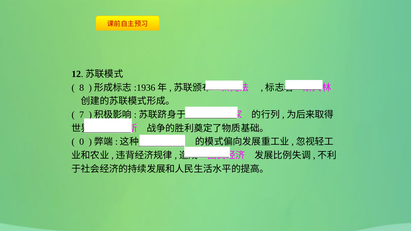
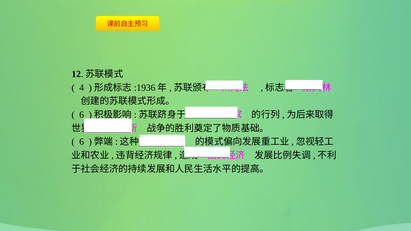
8: 8 -> 4
7 at (82, 115): 7 -> 6
0 at (82, 142): 0 -> 6
